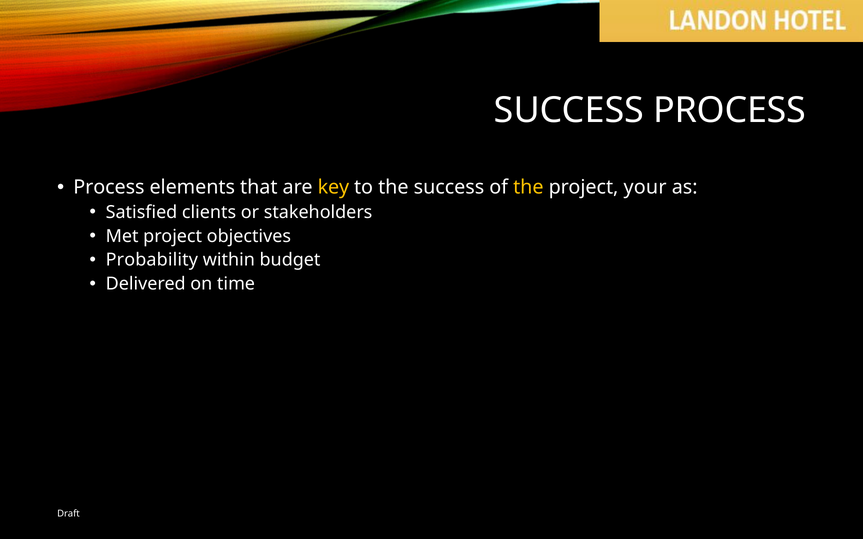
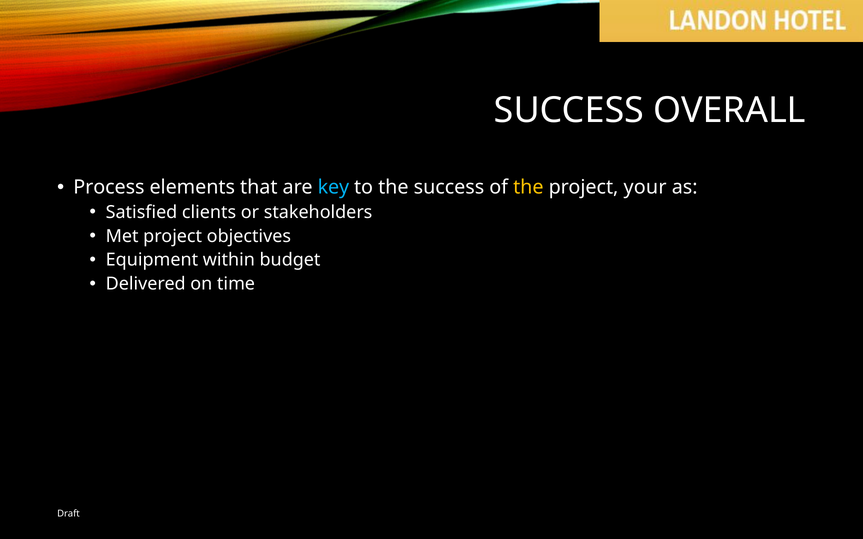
SUCCESS PROCESS: PROCESS -> OVERALL
key colour: yellow -> light blue
Probability: Probability -> Equipment
